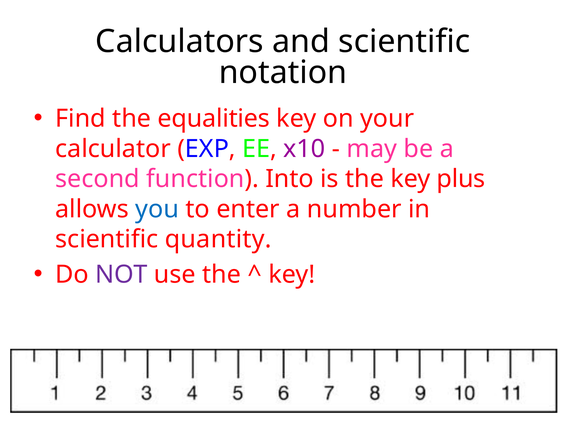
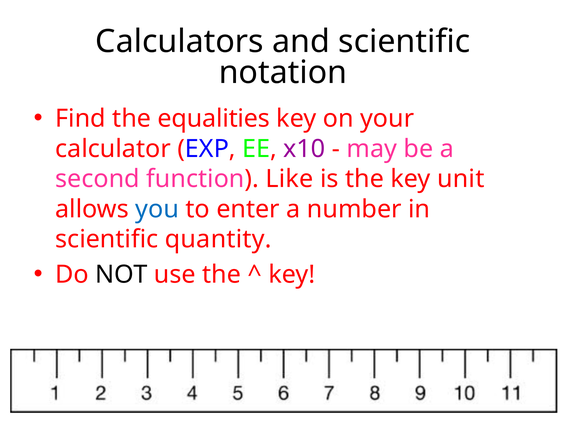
Into: Into -> Like
plus: plus -> unit
NOT colour: purple -> black
